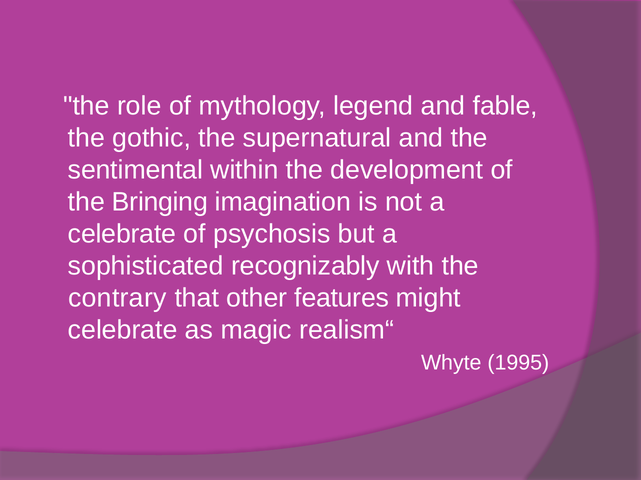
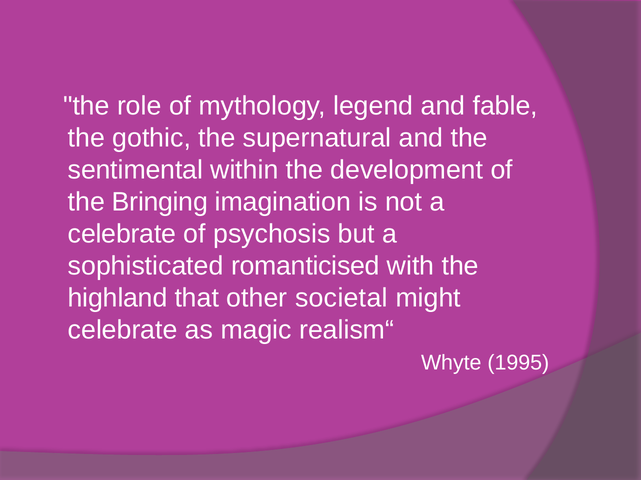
recognizably: recognizably -> romanticised
contrary: contrary -> highland
features: features -> societal
